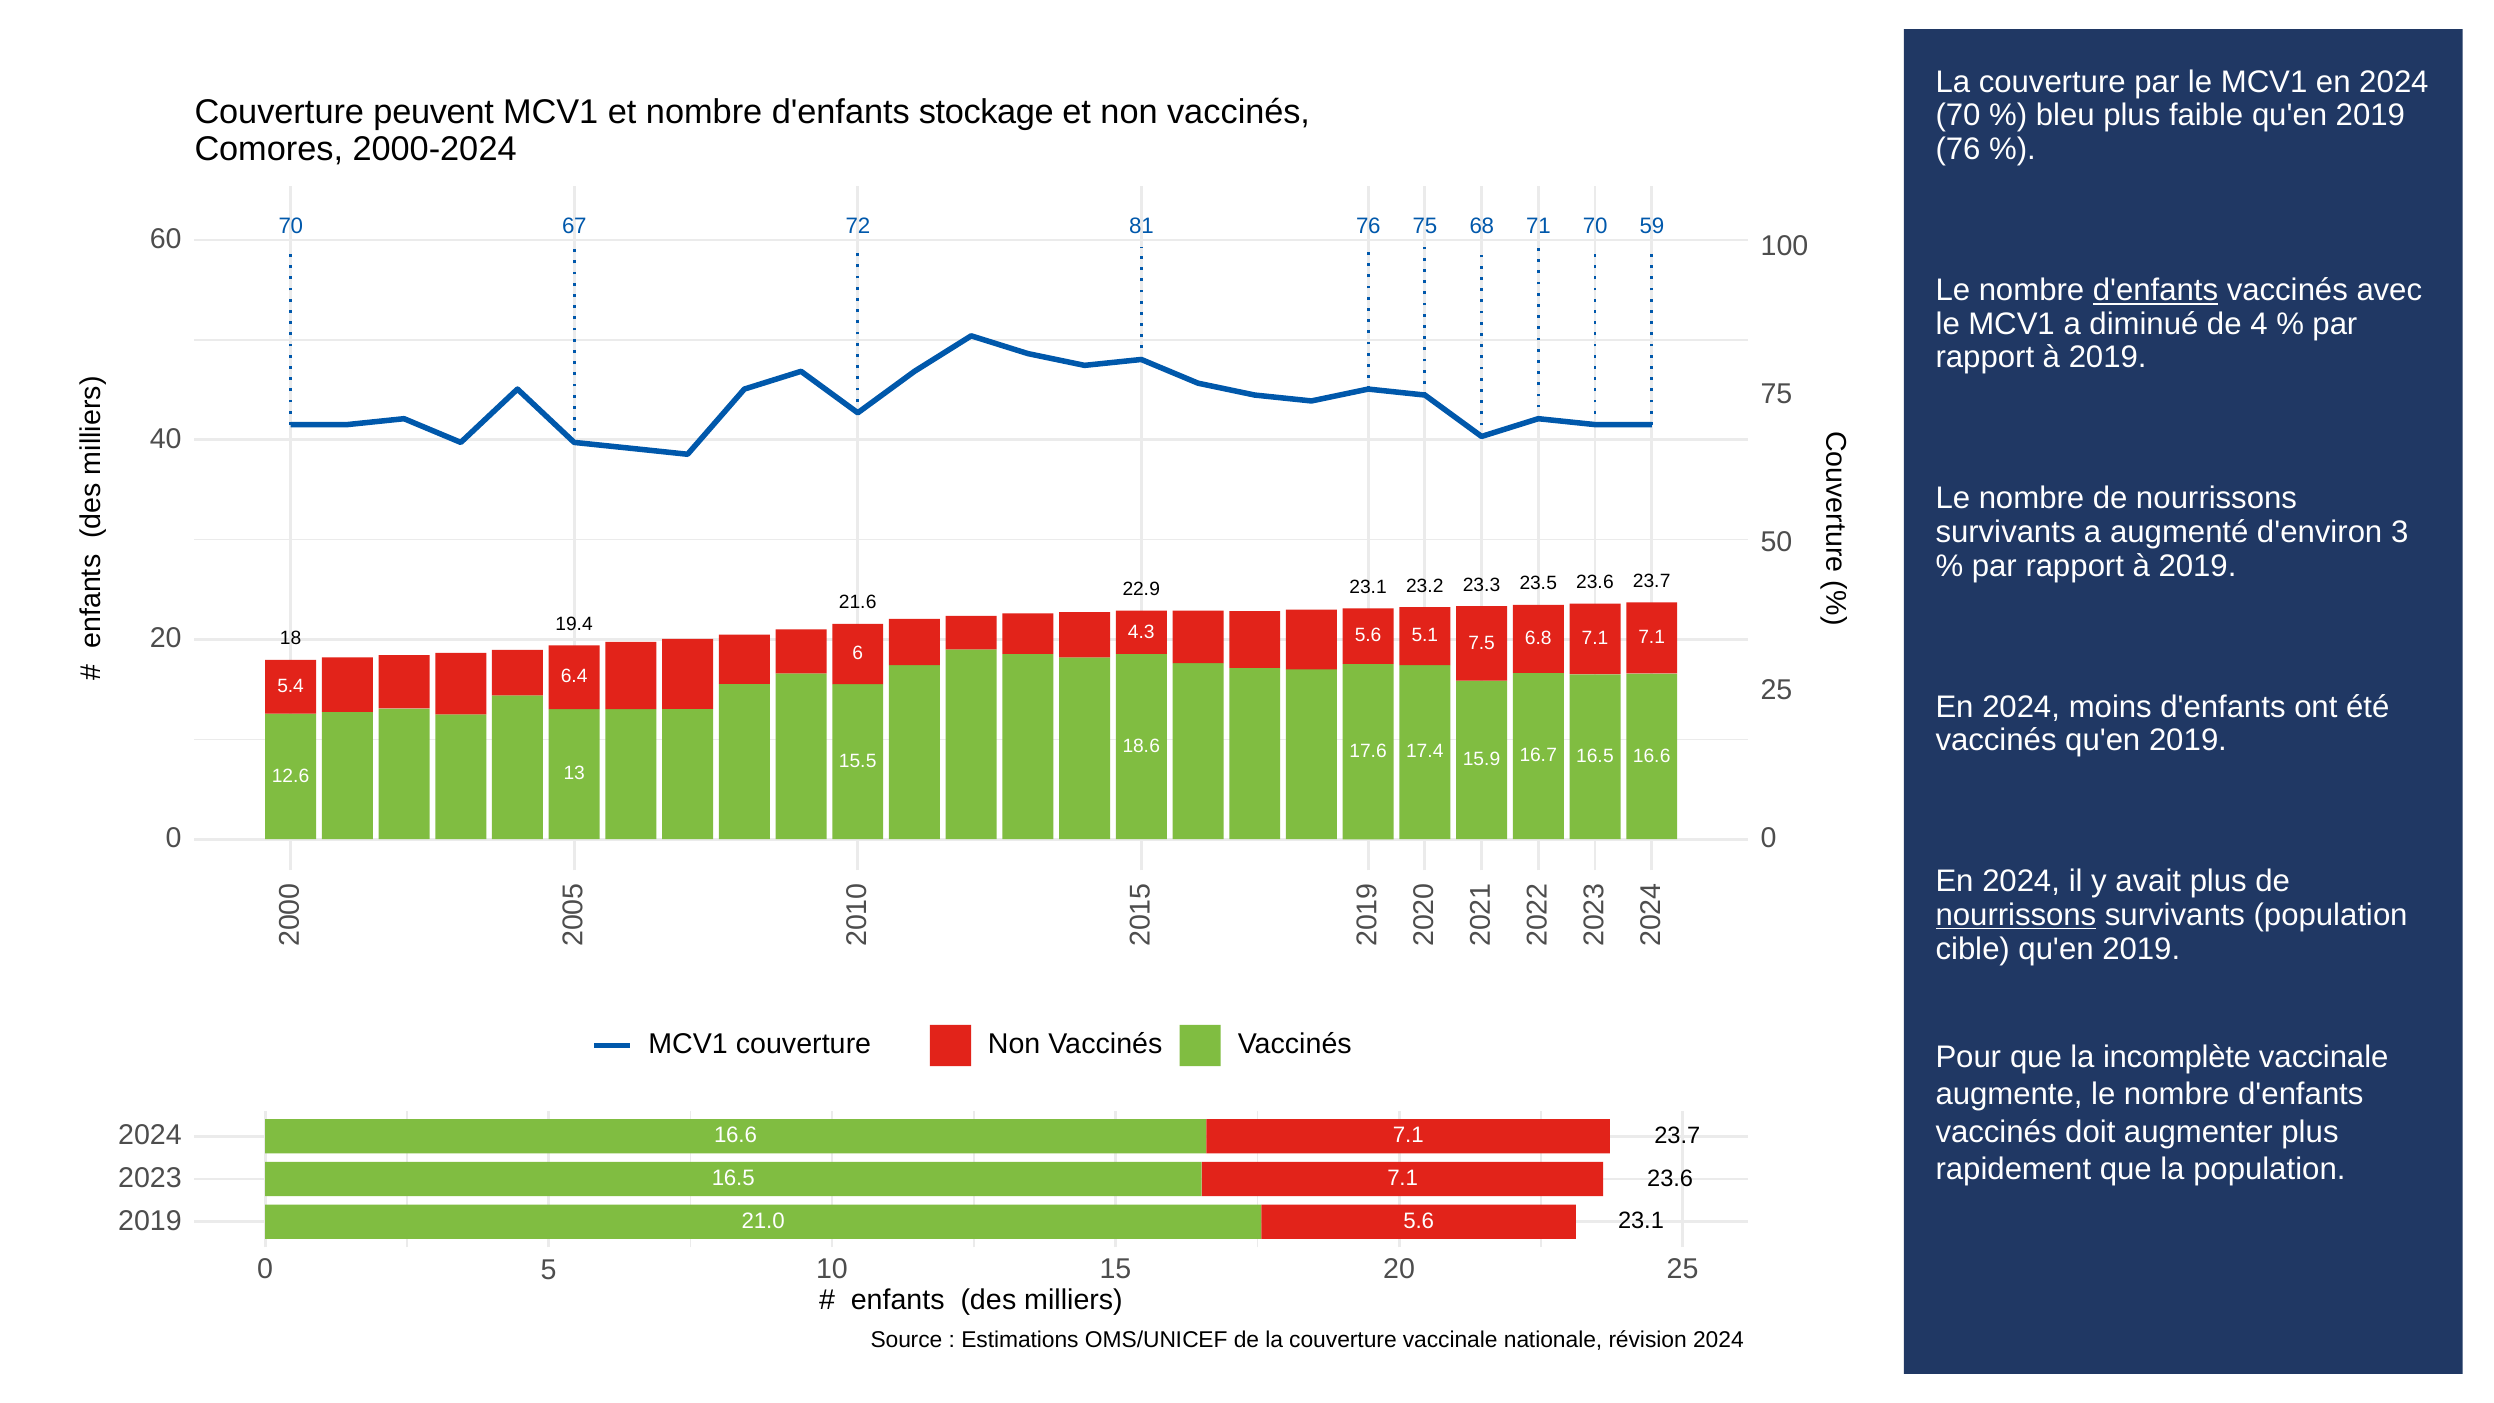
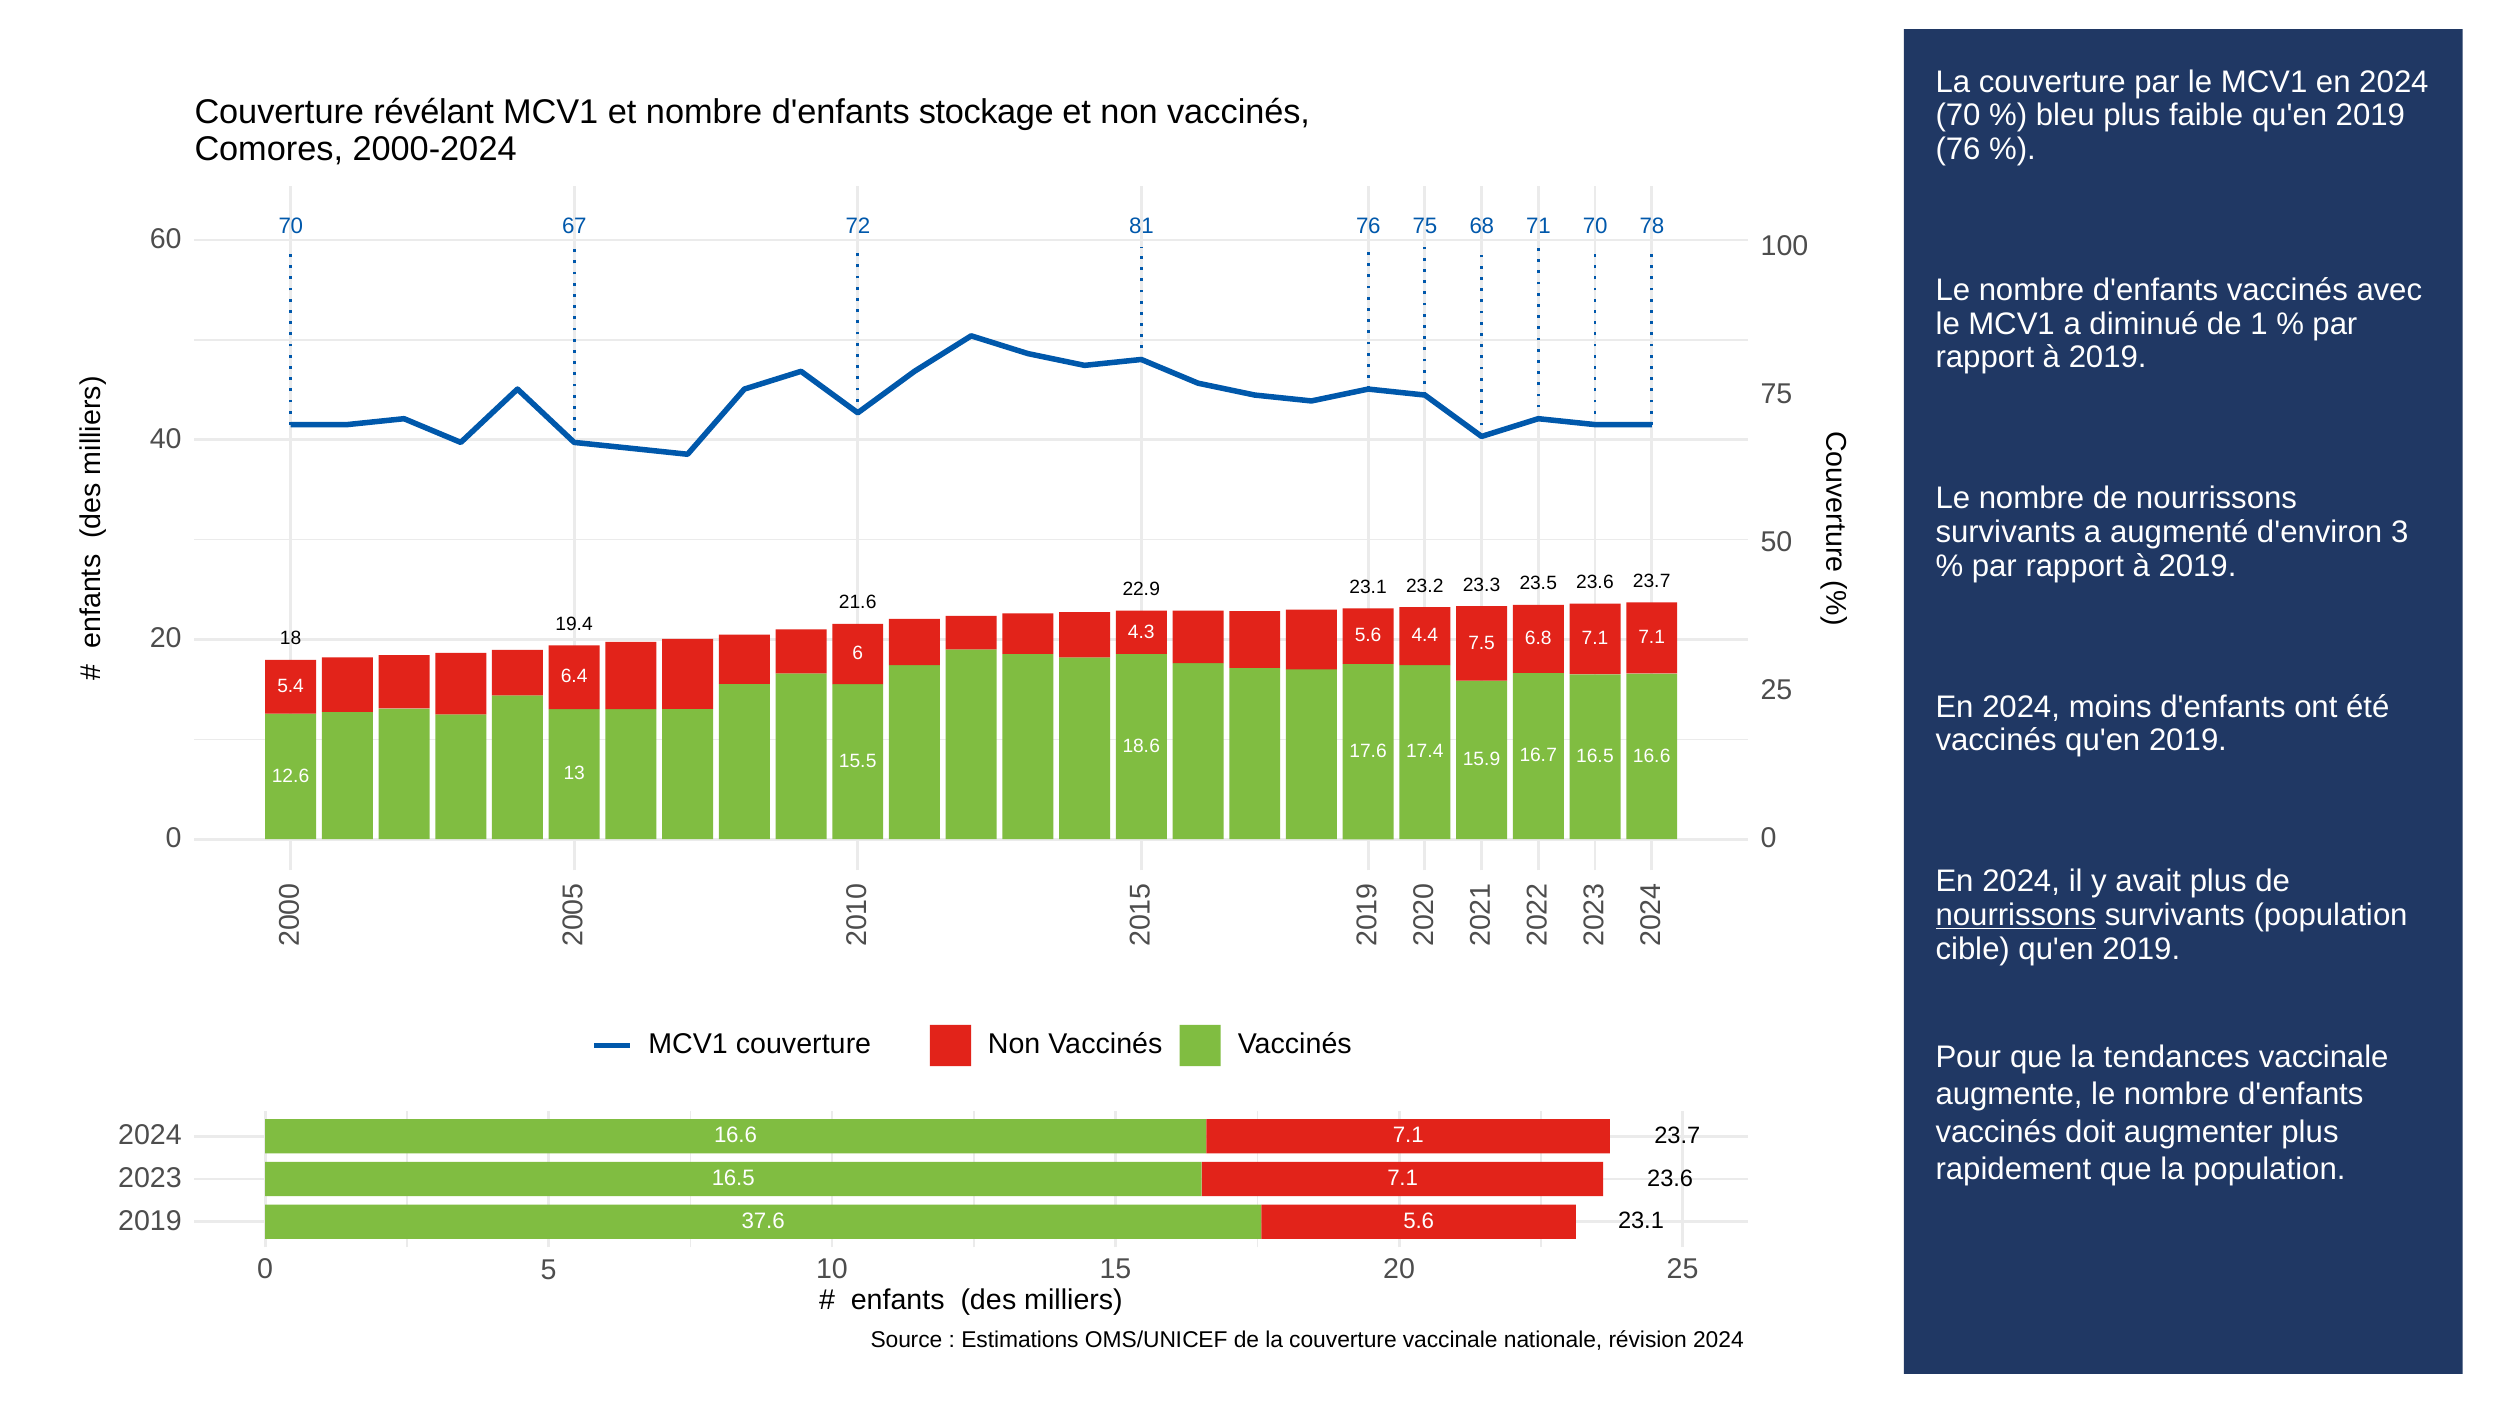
peuvent: peuvent -> révélant
59: 59 -> 78
d'enfants at (2155, 290) underline: present -> none
de 4: 4 -> 1
5.1: 5.1 -> 4.4
incomplète: incomplète -> tendances
21.0: 21.0 -> 37.6
